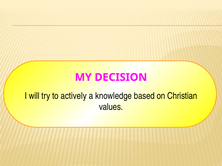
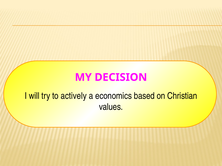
knowledge: knowledge -> economics
